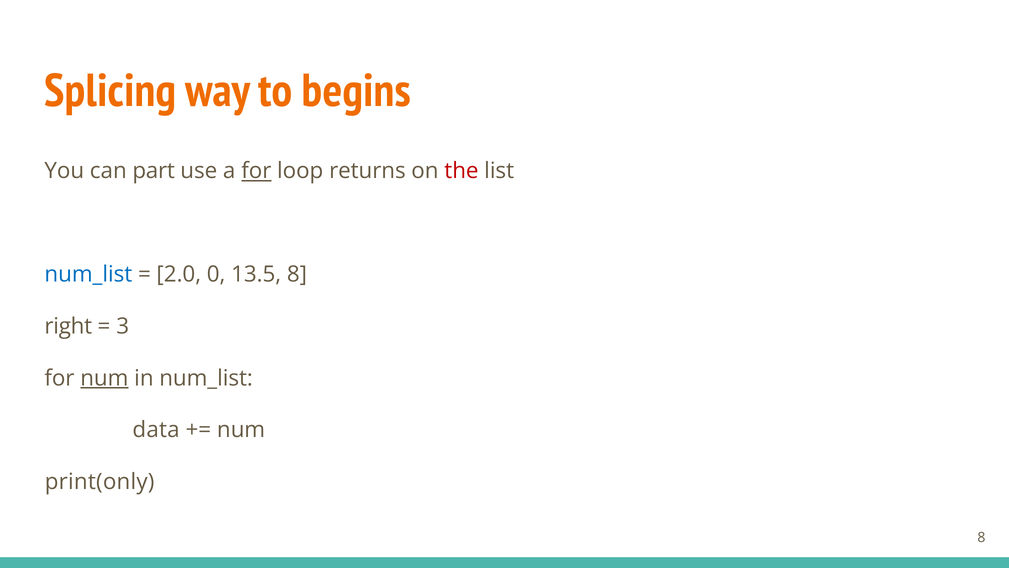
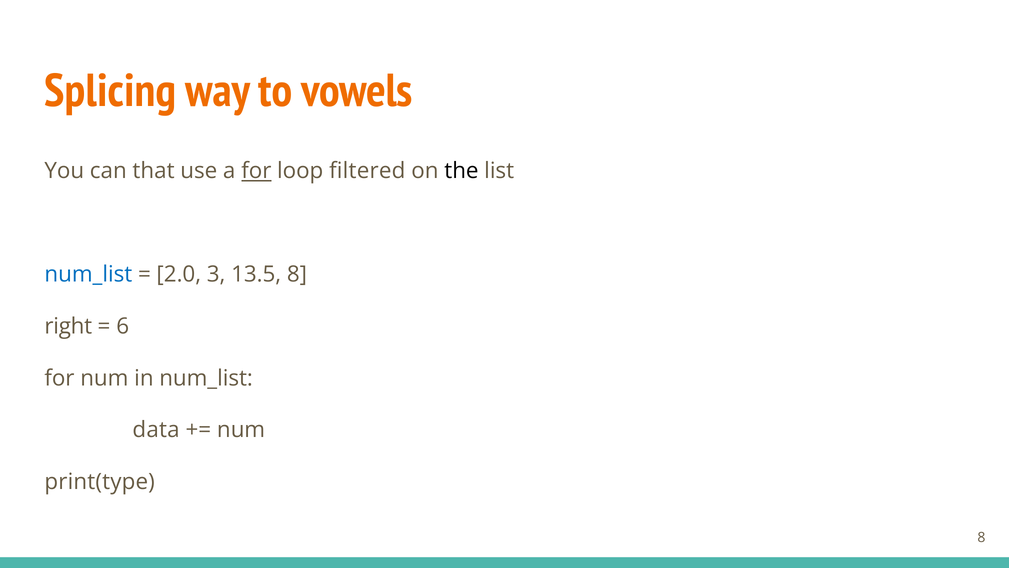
begins: begins -> vowels
part: part -> that
returns: returns -> filtered
the colour: red -> black
0: 0 -> 3
3: 3 -> 6
num at (104, 378) underline: present -> none
print(only: print(only -> print(type
